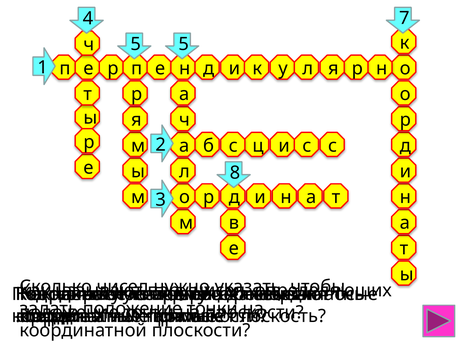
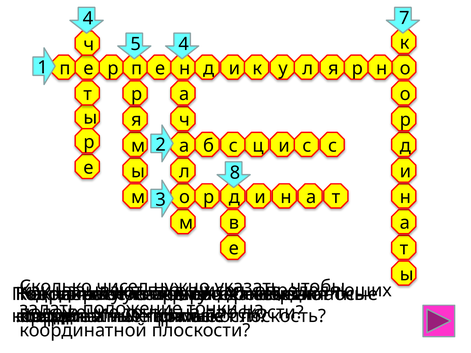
5 5: 5 -> 4
